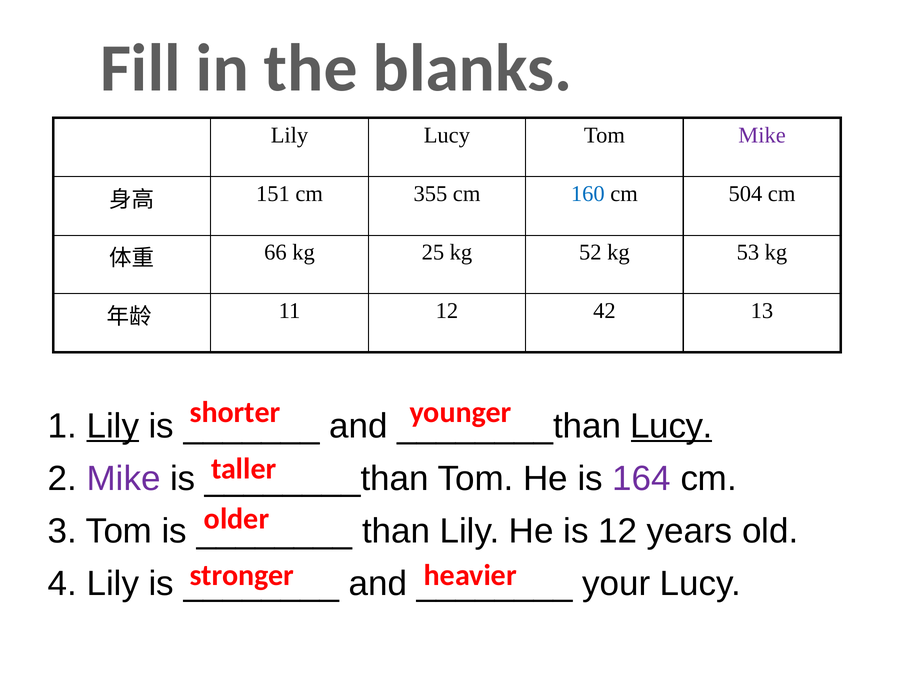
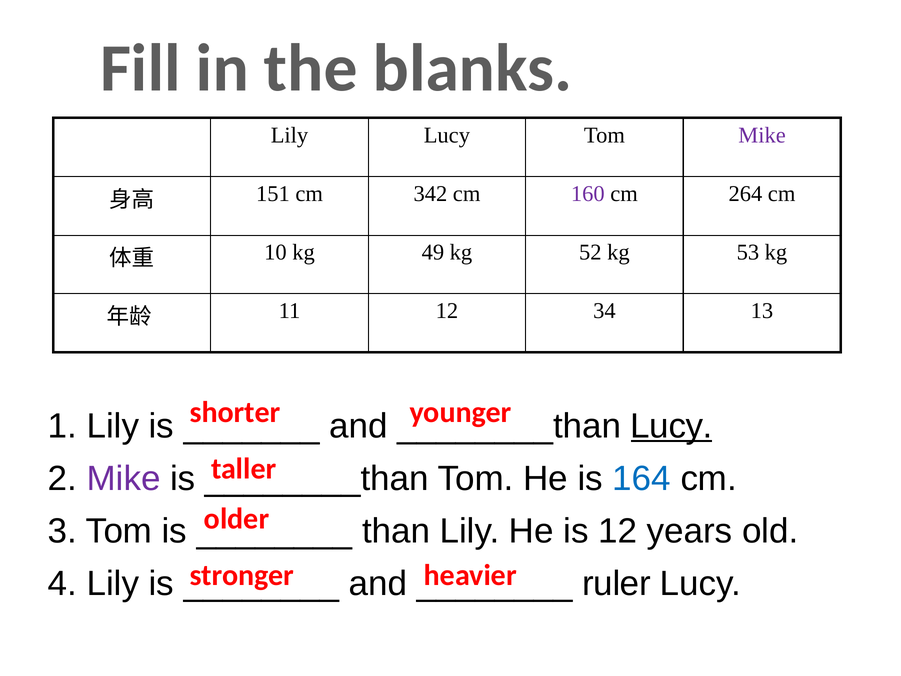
355: 355 -> 342
160 colour: blue -> purple
504: 504 -> 264
66: 66 -> 10
25: 25 -> 49
42: 42 -> 34
Lily at (113, 426) underline: present -> none
164 colour: purple -> blue
your: your -> ruler
